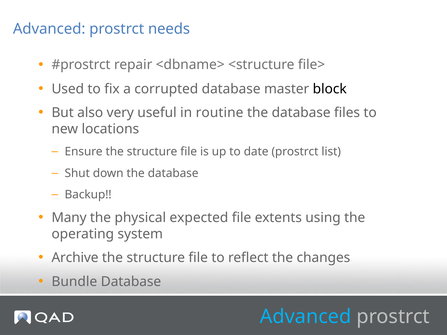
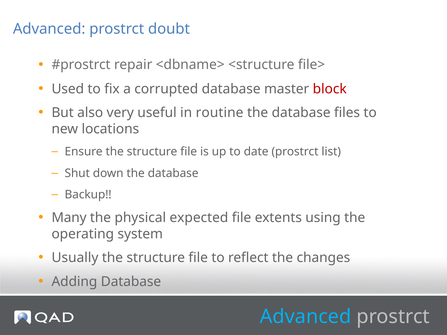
needs: needs -> doubt
block colour: black -> red
Archive: Archive -> Usually
Bundle: Bundle -> Adding
